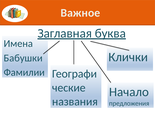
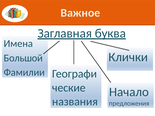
Бабушки: Бабушки -> Большой
